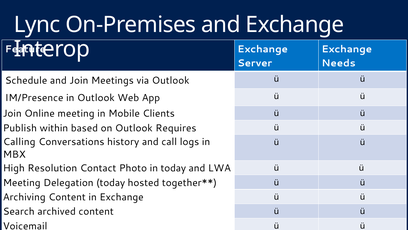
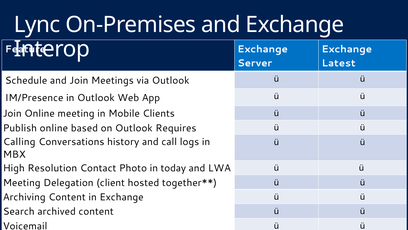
Needs: Needs -> Latest
Publish within: within -> online
Delegation today: today -> client
